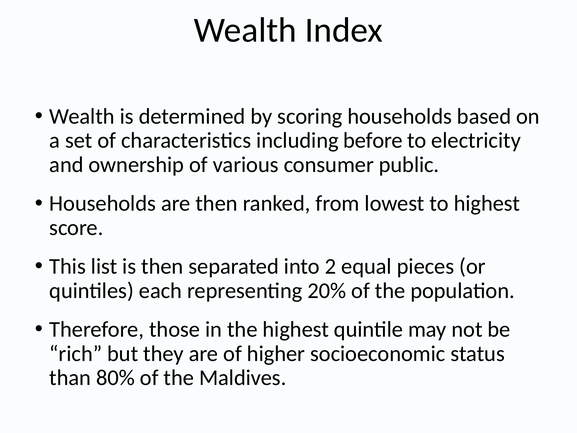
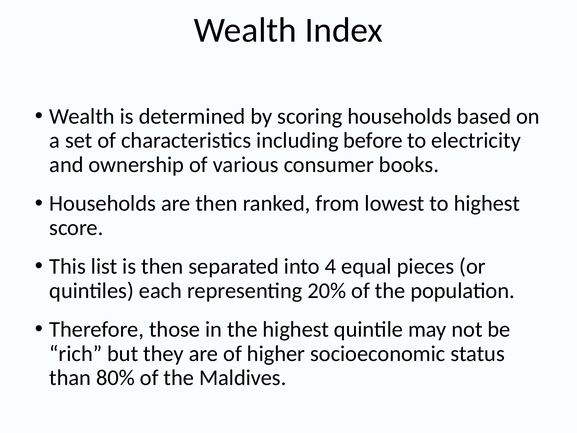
public: public -> books
2: 2 -> 4
